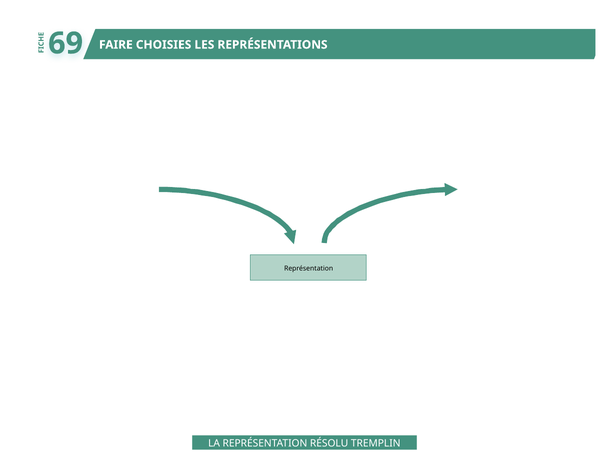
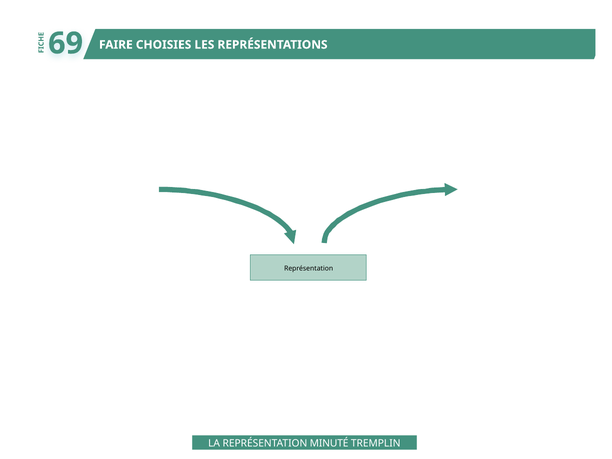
RÉSOLU: RÉSOLU -> MINUTÉ
